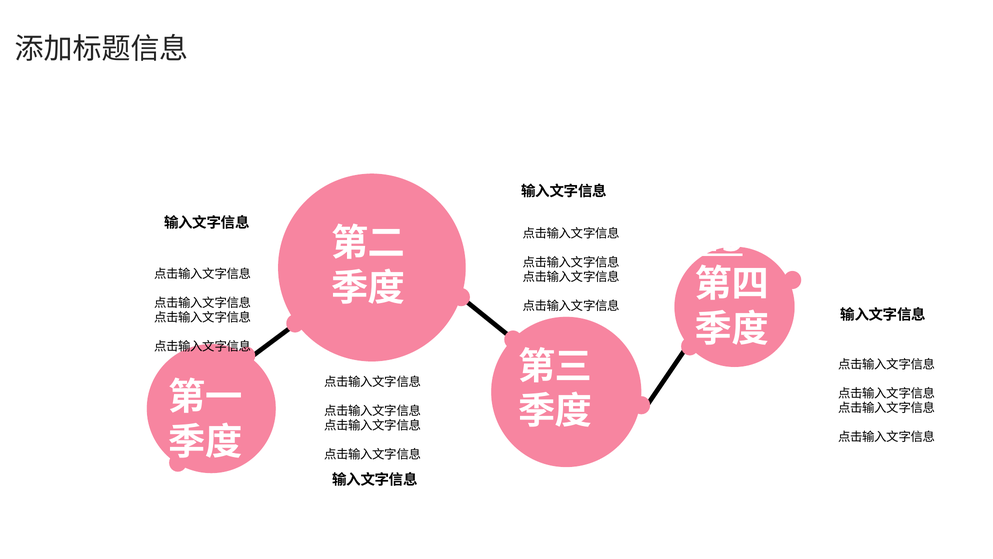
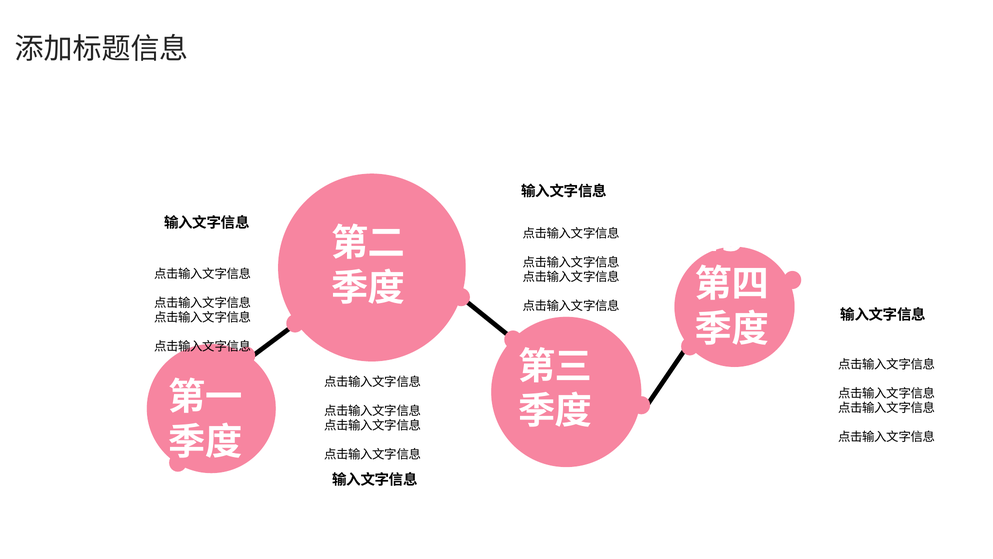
2015 underline: present -> none
